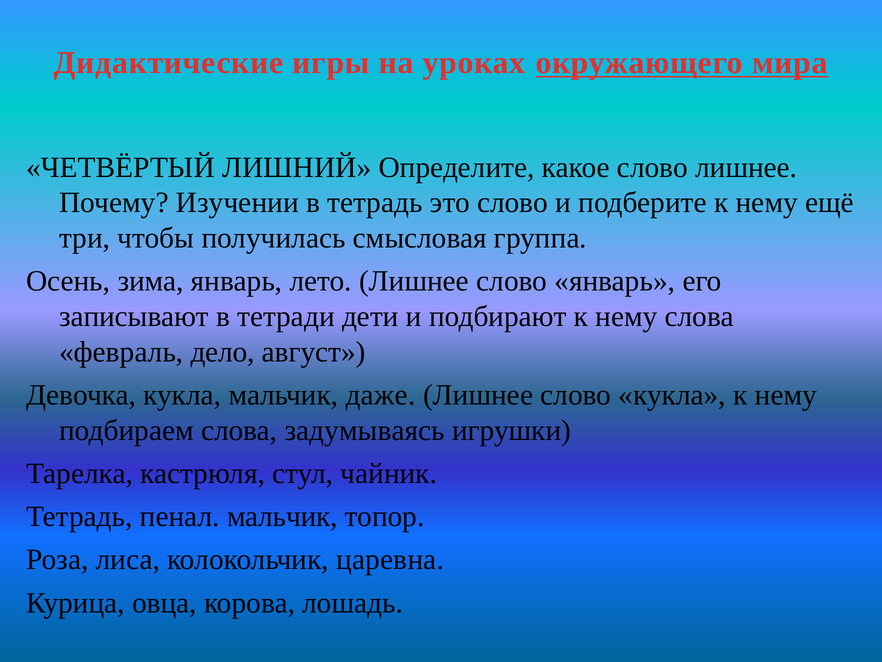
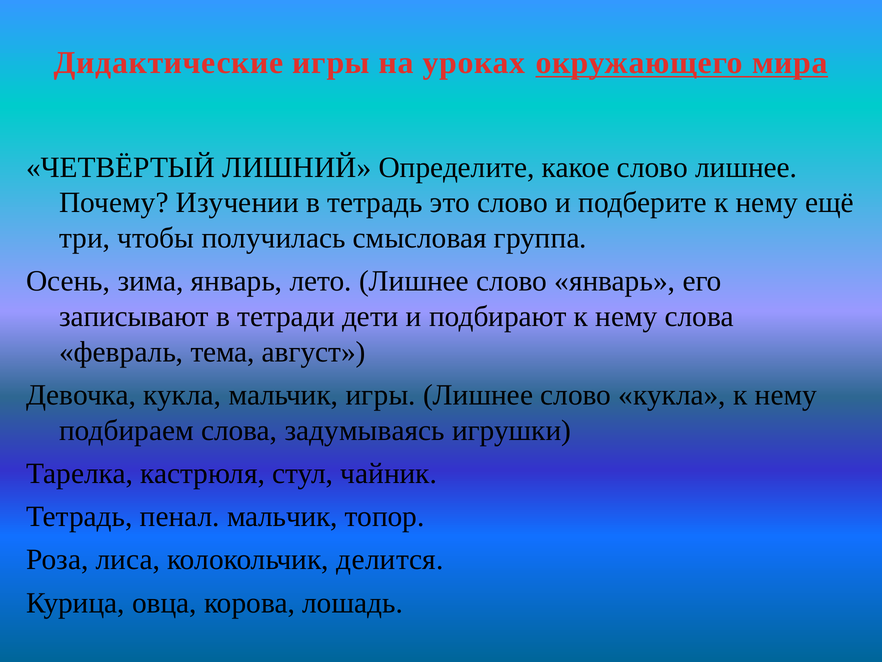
дело: дело -> тема
мальчик даже: даже -> игры
царевна: царевна -> делится
